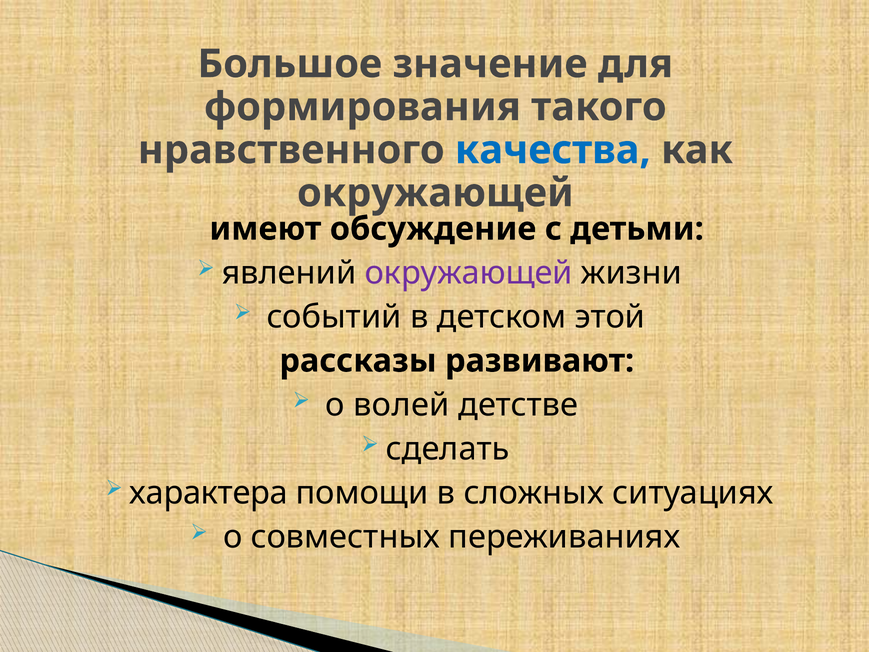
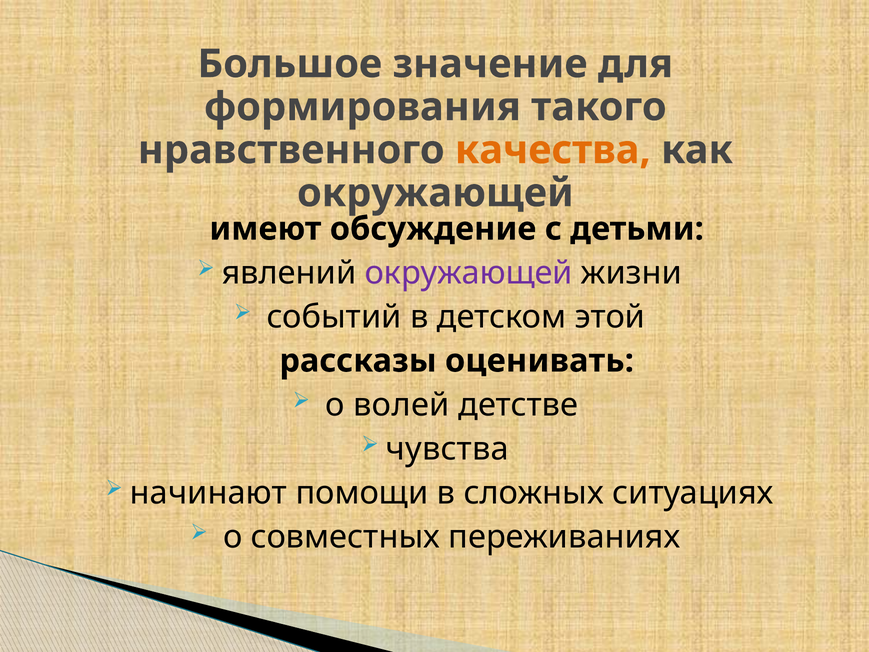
качества colour: blue -> orange
развивают: развивают -> оценивать
сделать: сделать -> чувства
характера: характера -> начинают
